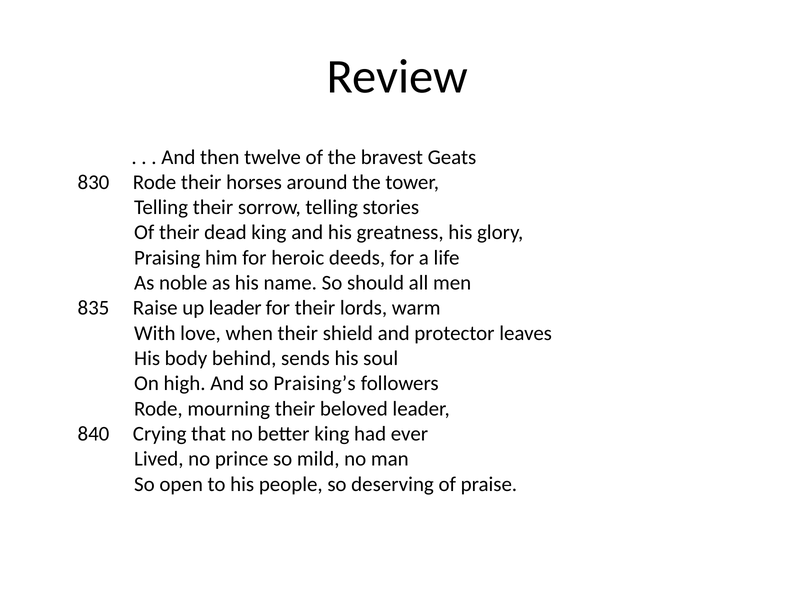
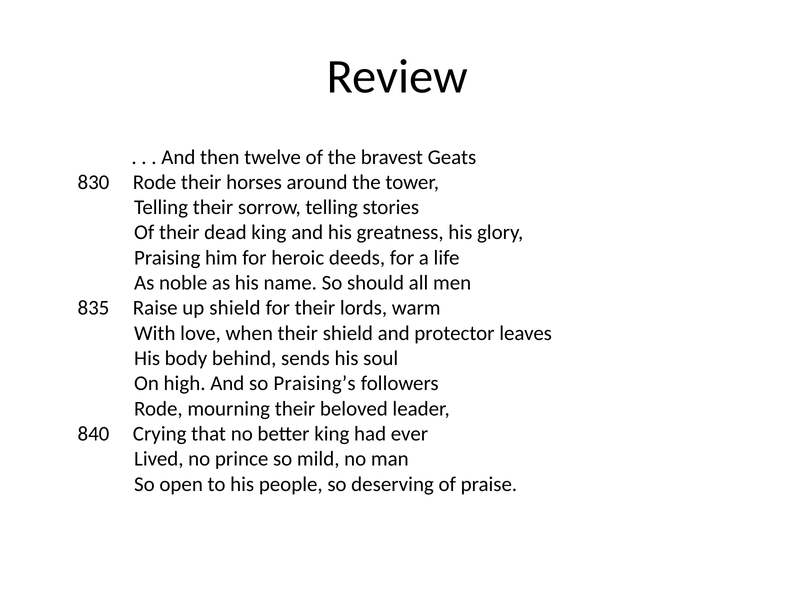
up leader: leader -> shield
